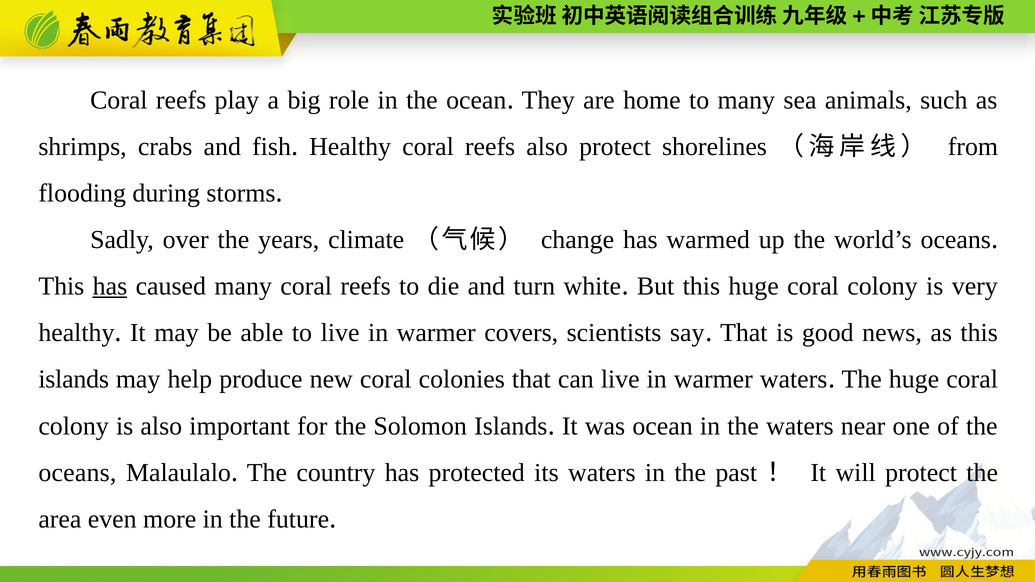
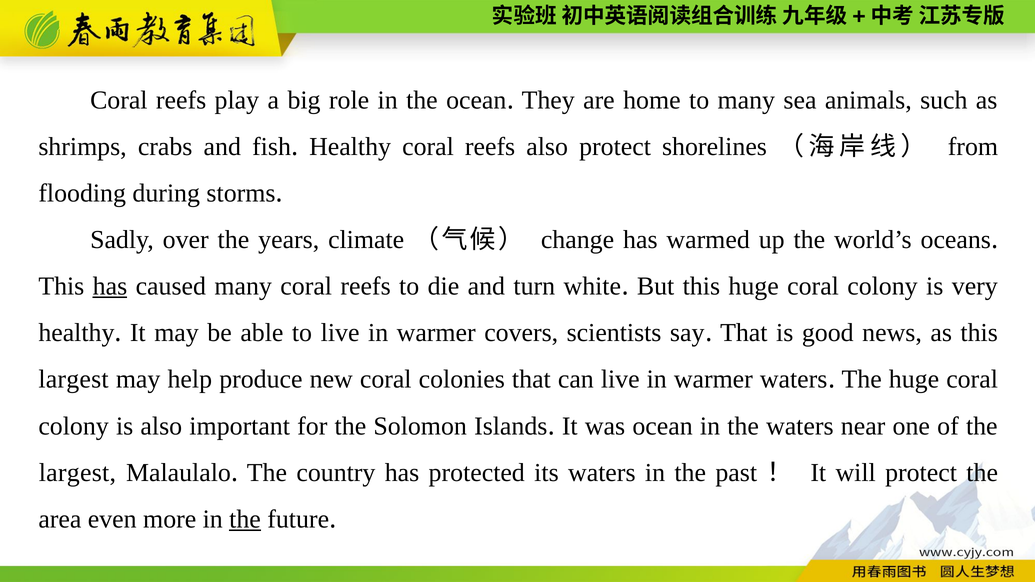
islands at (74, 380): islands -> largest
oceans at (77, 473): oceans -> largest
the at (245, 519) underline: none -> present
